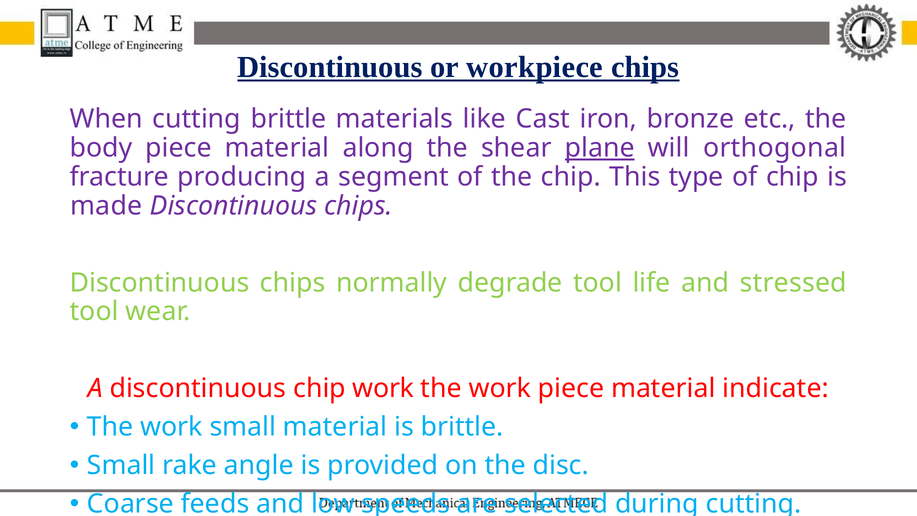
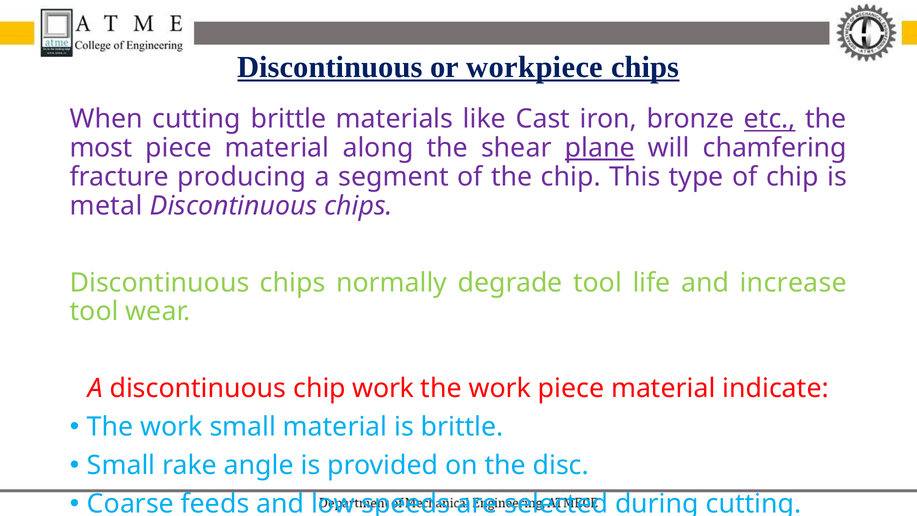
etc underline: none -> present
body: body -> most
orthogonal: orthogonal -> chamfering
made: made -> metal
stressed: stressed -> increase
